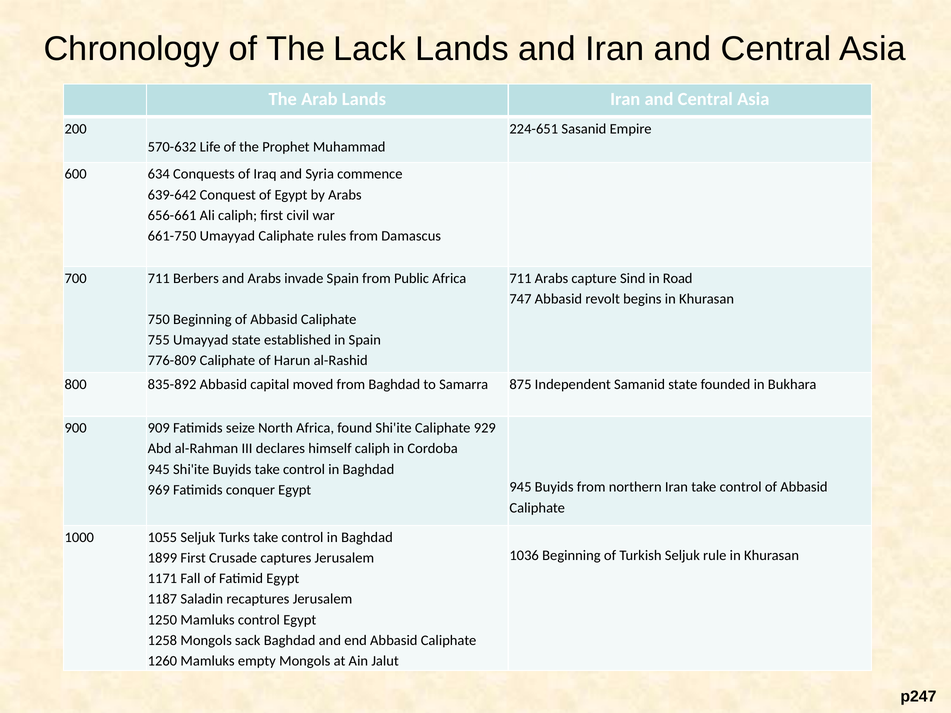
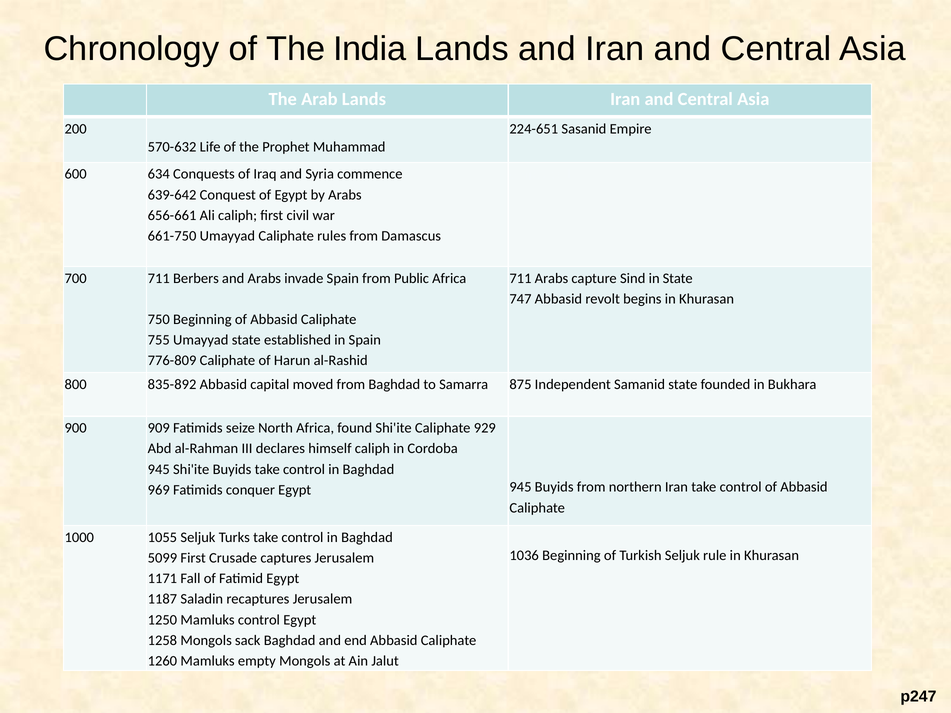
Lack: Lack -> India
in Road: Road -> State
1899: 1899 -> 5099
